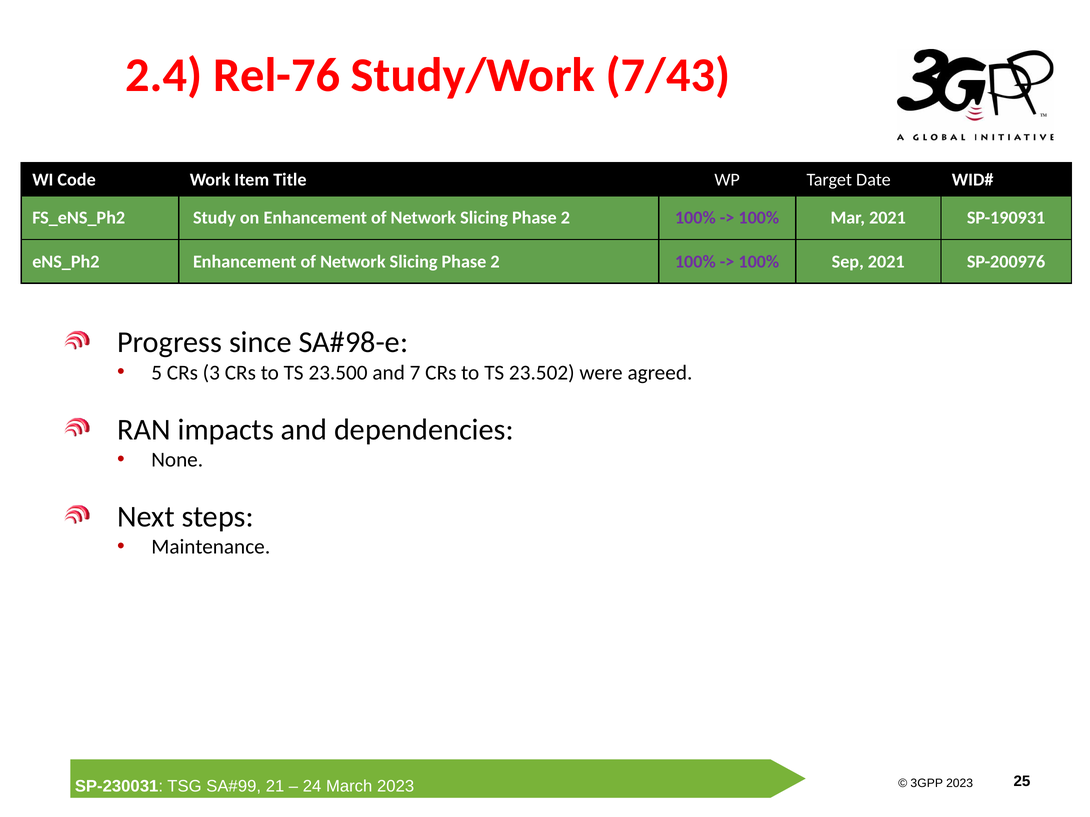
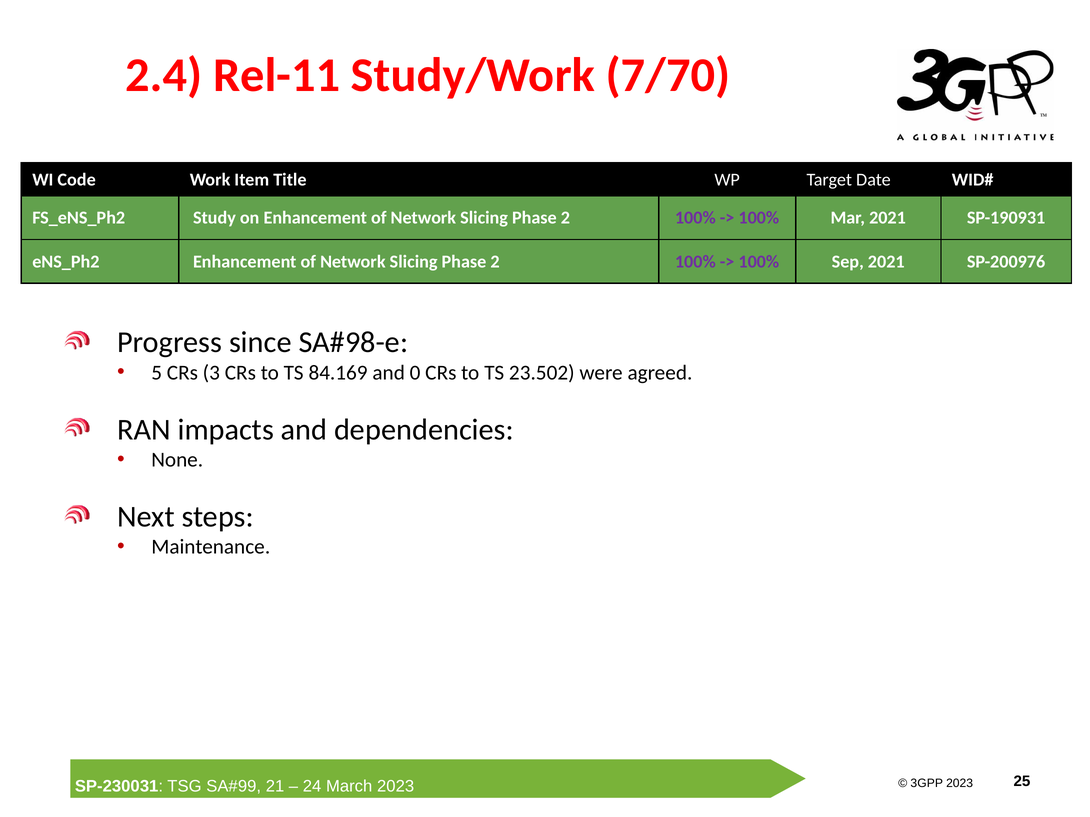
Rel-76: Rel-76 -> Rel-11
7/43: 7/43 -> 7/70
23.500: 23.500 -> 84.169
7: 7 -> 0
